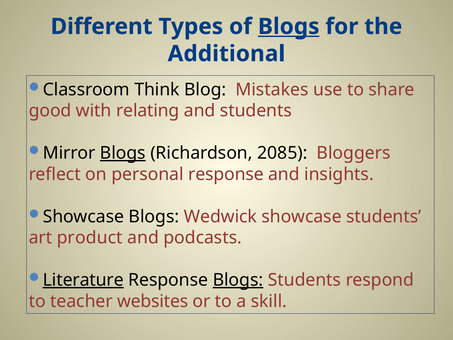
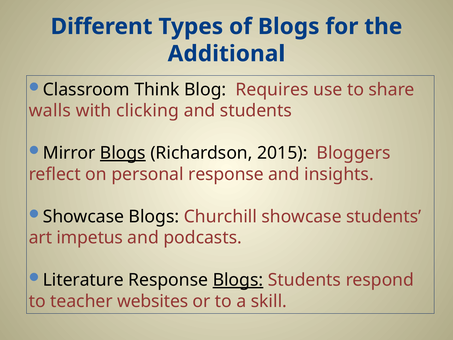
Blogs at (289, 27) underline: present -> none
Mistakes: Mistakes -> Requires
good: good -> walls
relating: relating -> clicking
2085: 2085 -> 2015
Wedwick: Wedwick -> Churchill
product: product -> impetus
Literature underline: present -> none
